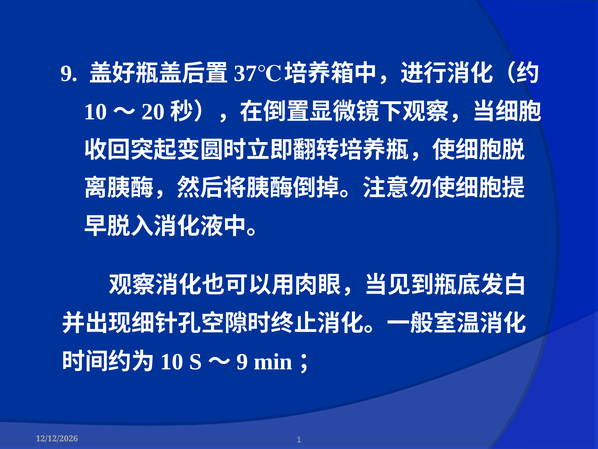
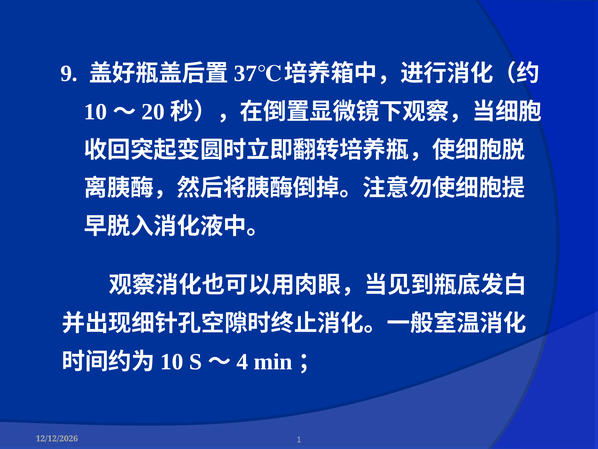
9 at (242, 361): 9 -> 4
